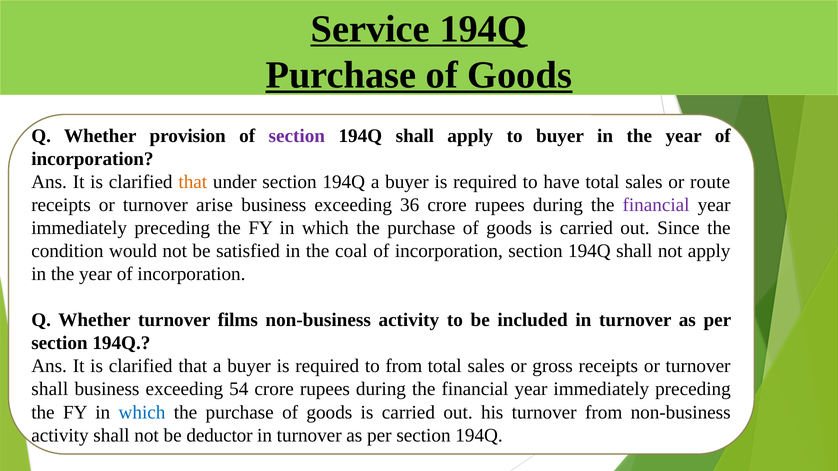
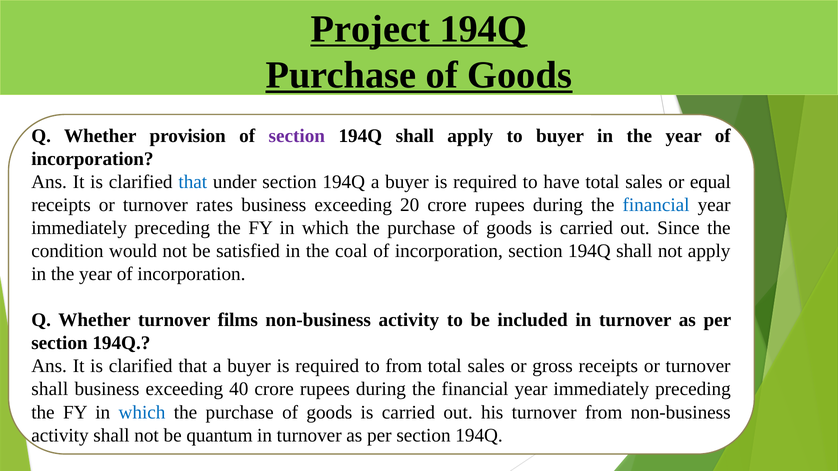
Service: Service -> Project
that at (193, 182) colour: orange -> blue
route: route -> equal
arise: arise -> rates
36: 36 -> 20
financial at (656, 205) colour: purple -> blue
54: 54 -> 40
deductor: deductor -> quantum
